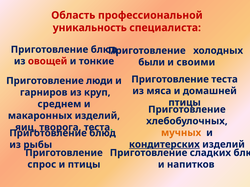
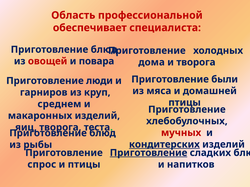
уникальность: уникальность -> обеспечивает
тонкие: тонкие -> повара
были: были -> дома
и своими: своими -> творога
Приготовление теста: теста -> были
мучных colour: orange -> red
Приготовление at (149, 153) underline: none -> present
